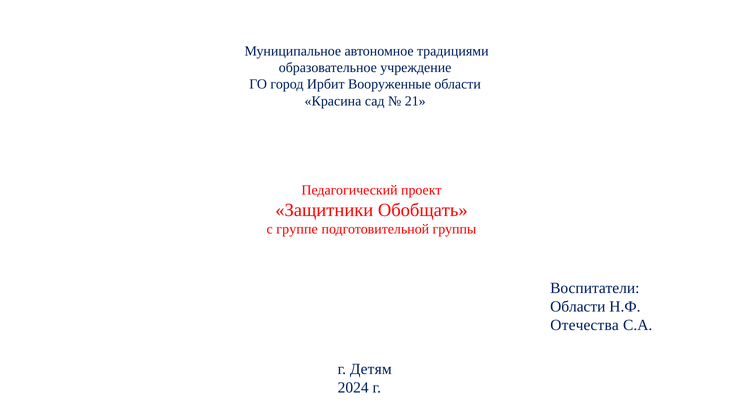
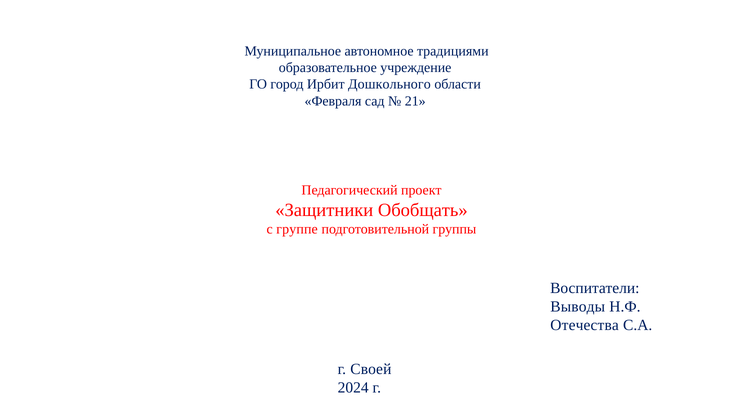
Вооруженные: Вооруженные -> Дошкольного
Красина: Красина -> Февраля
Области at (578, 307): Области -> Выводы
Детям: Детям -> Своей
